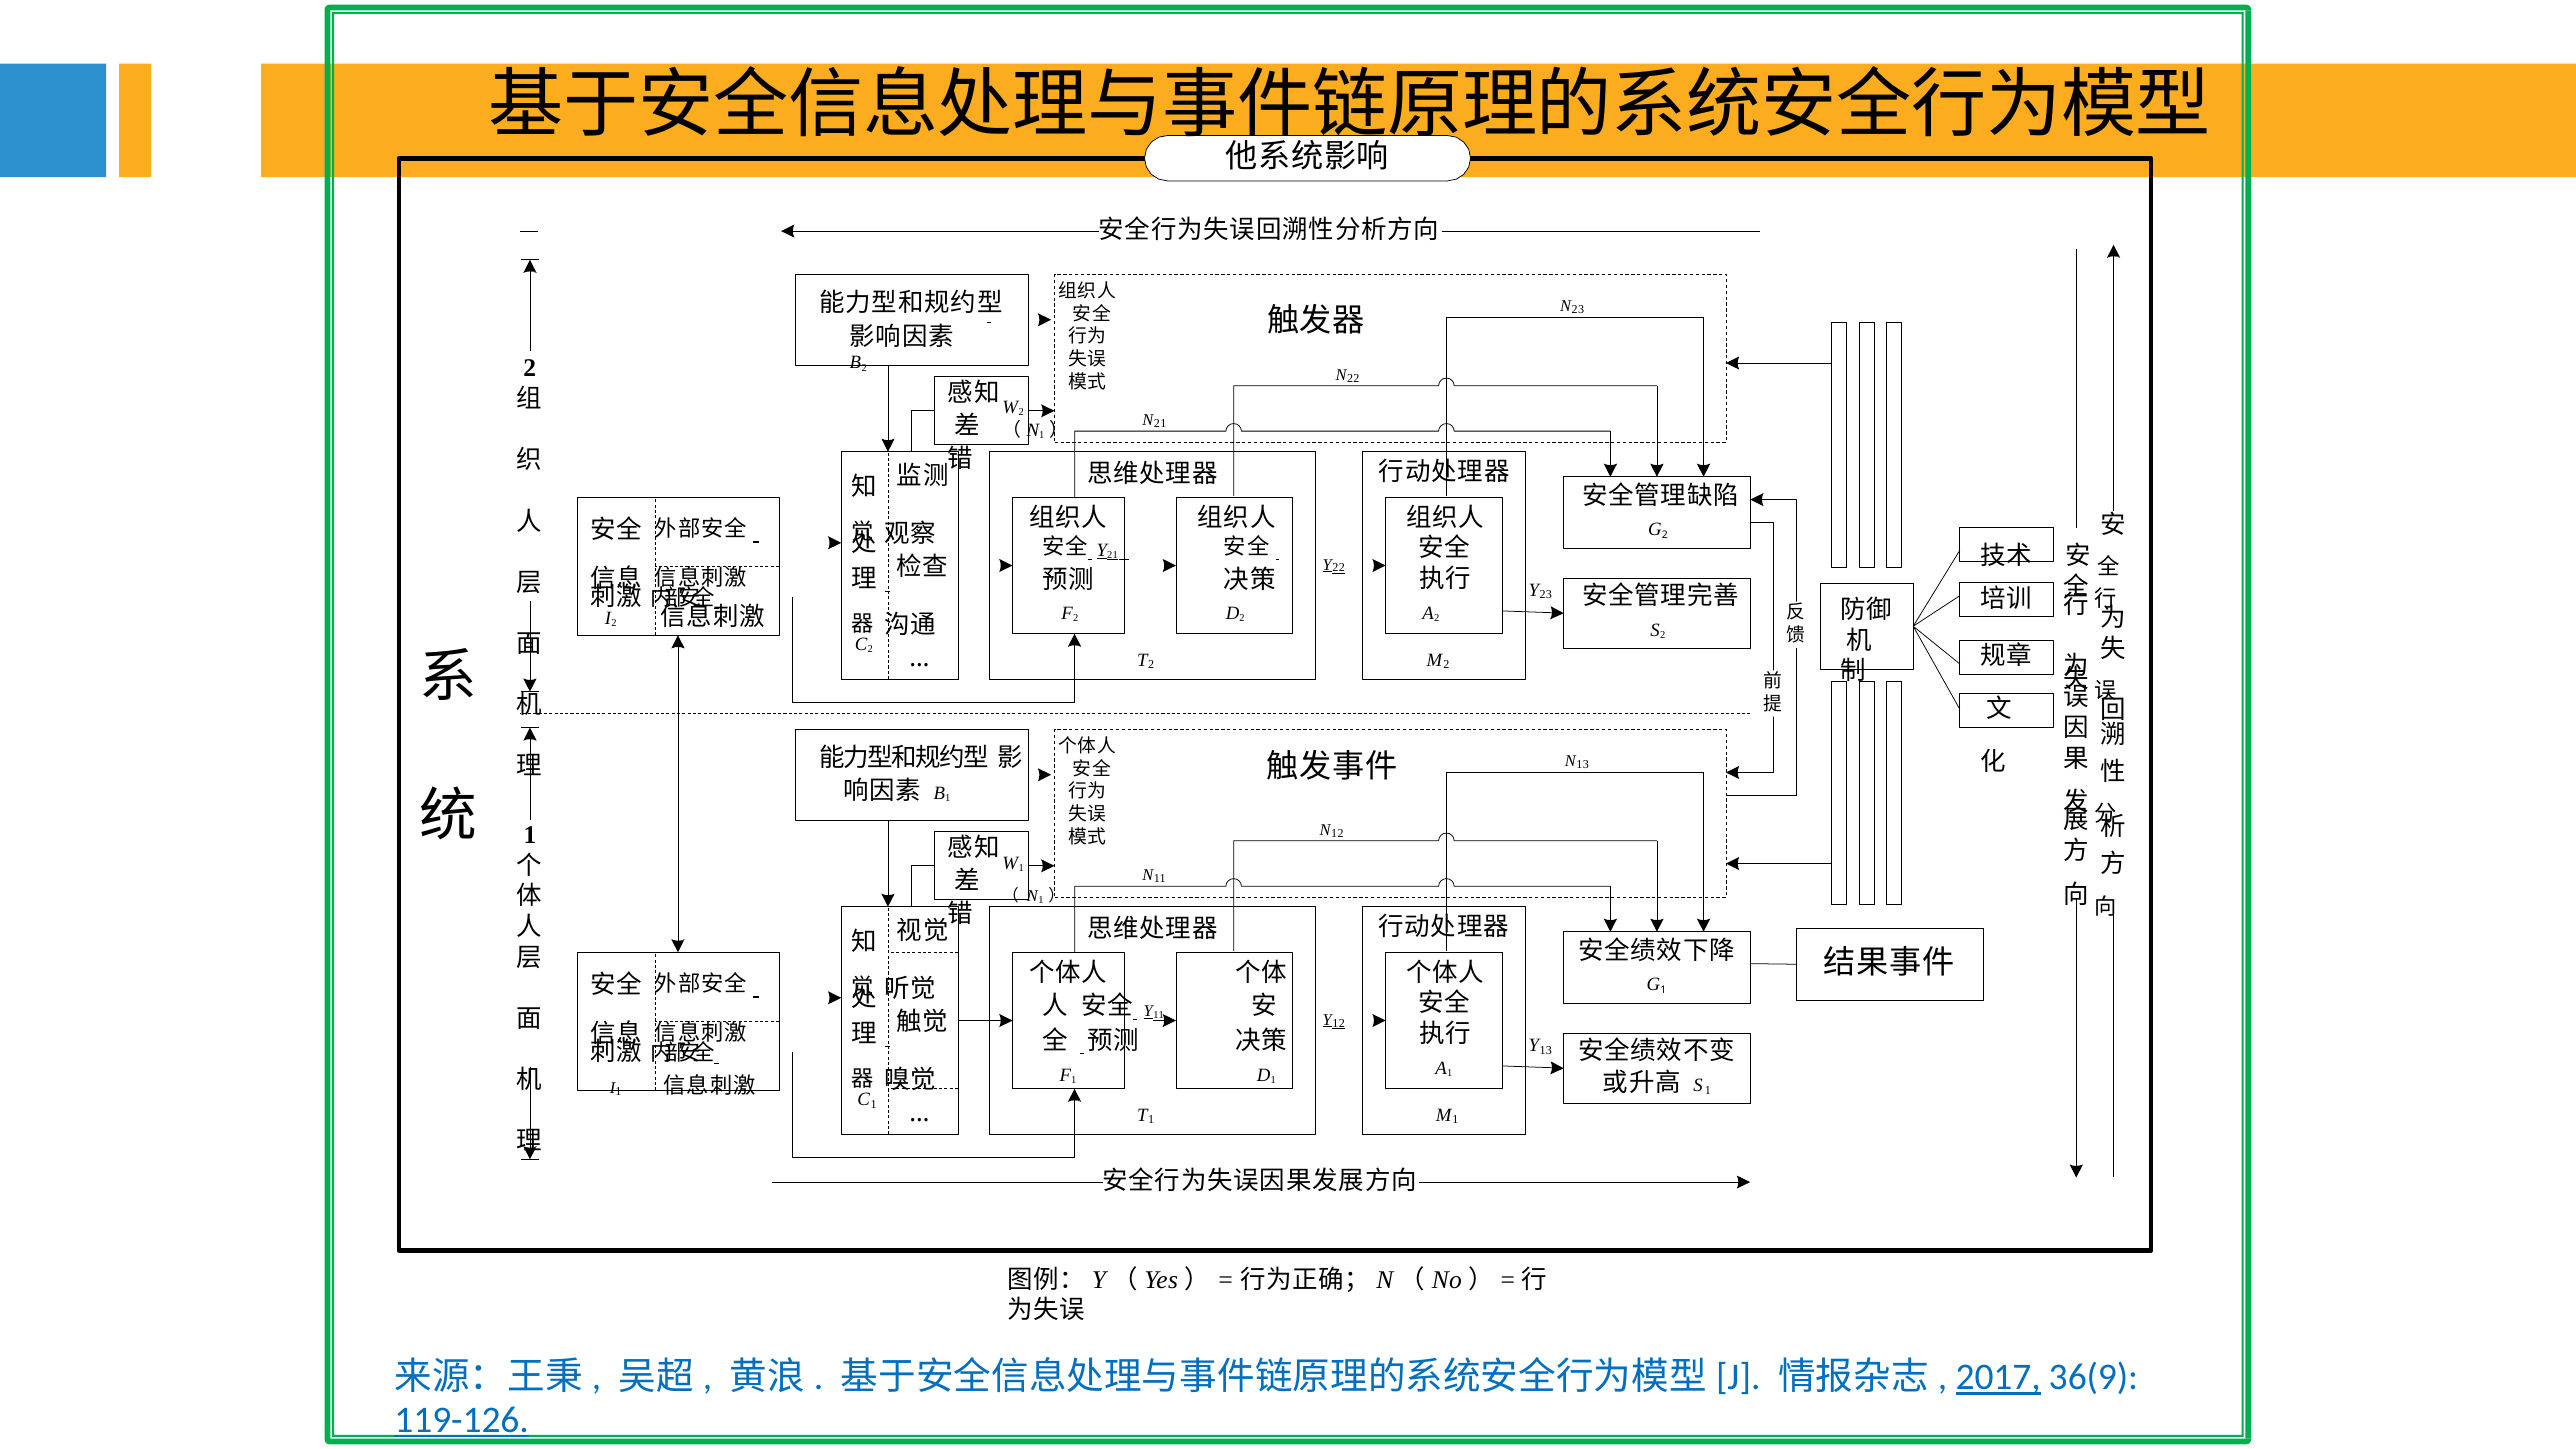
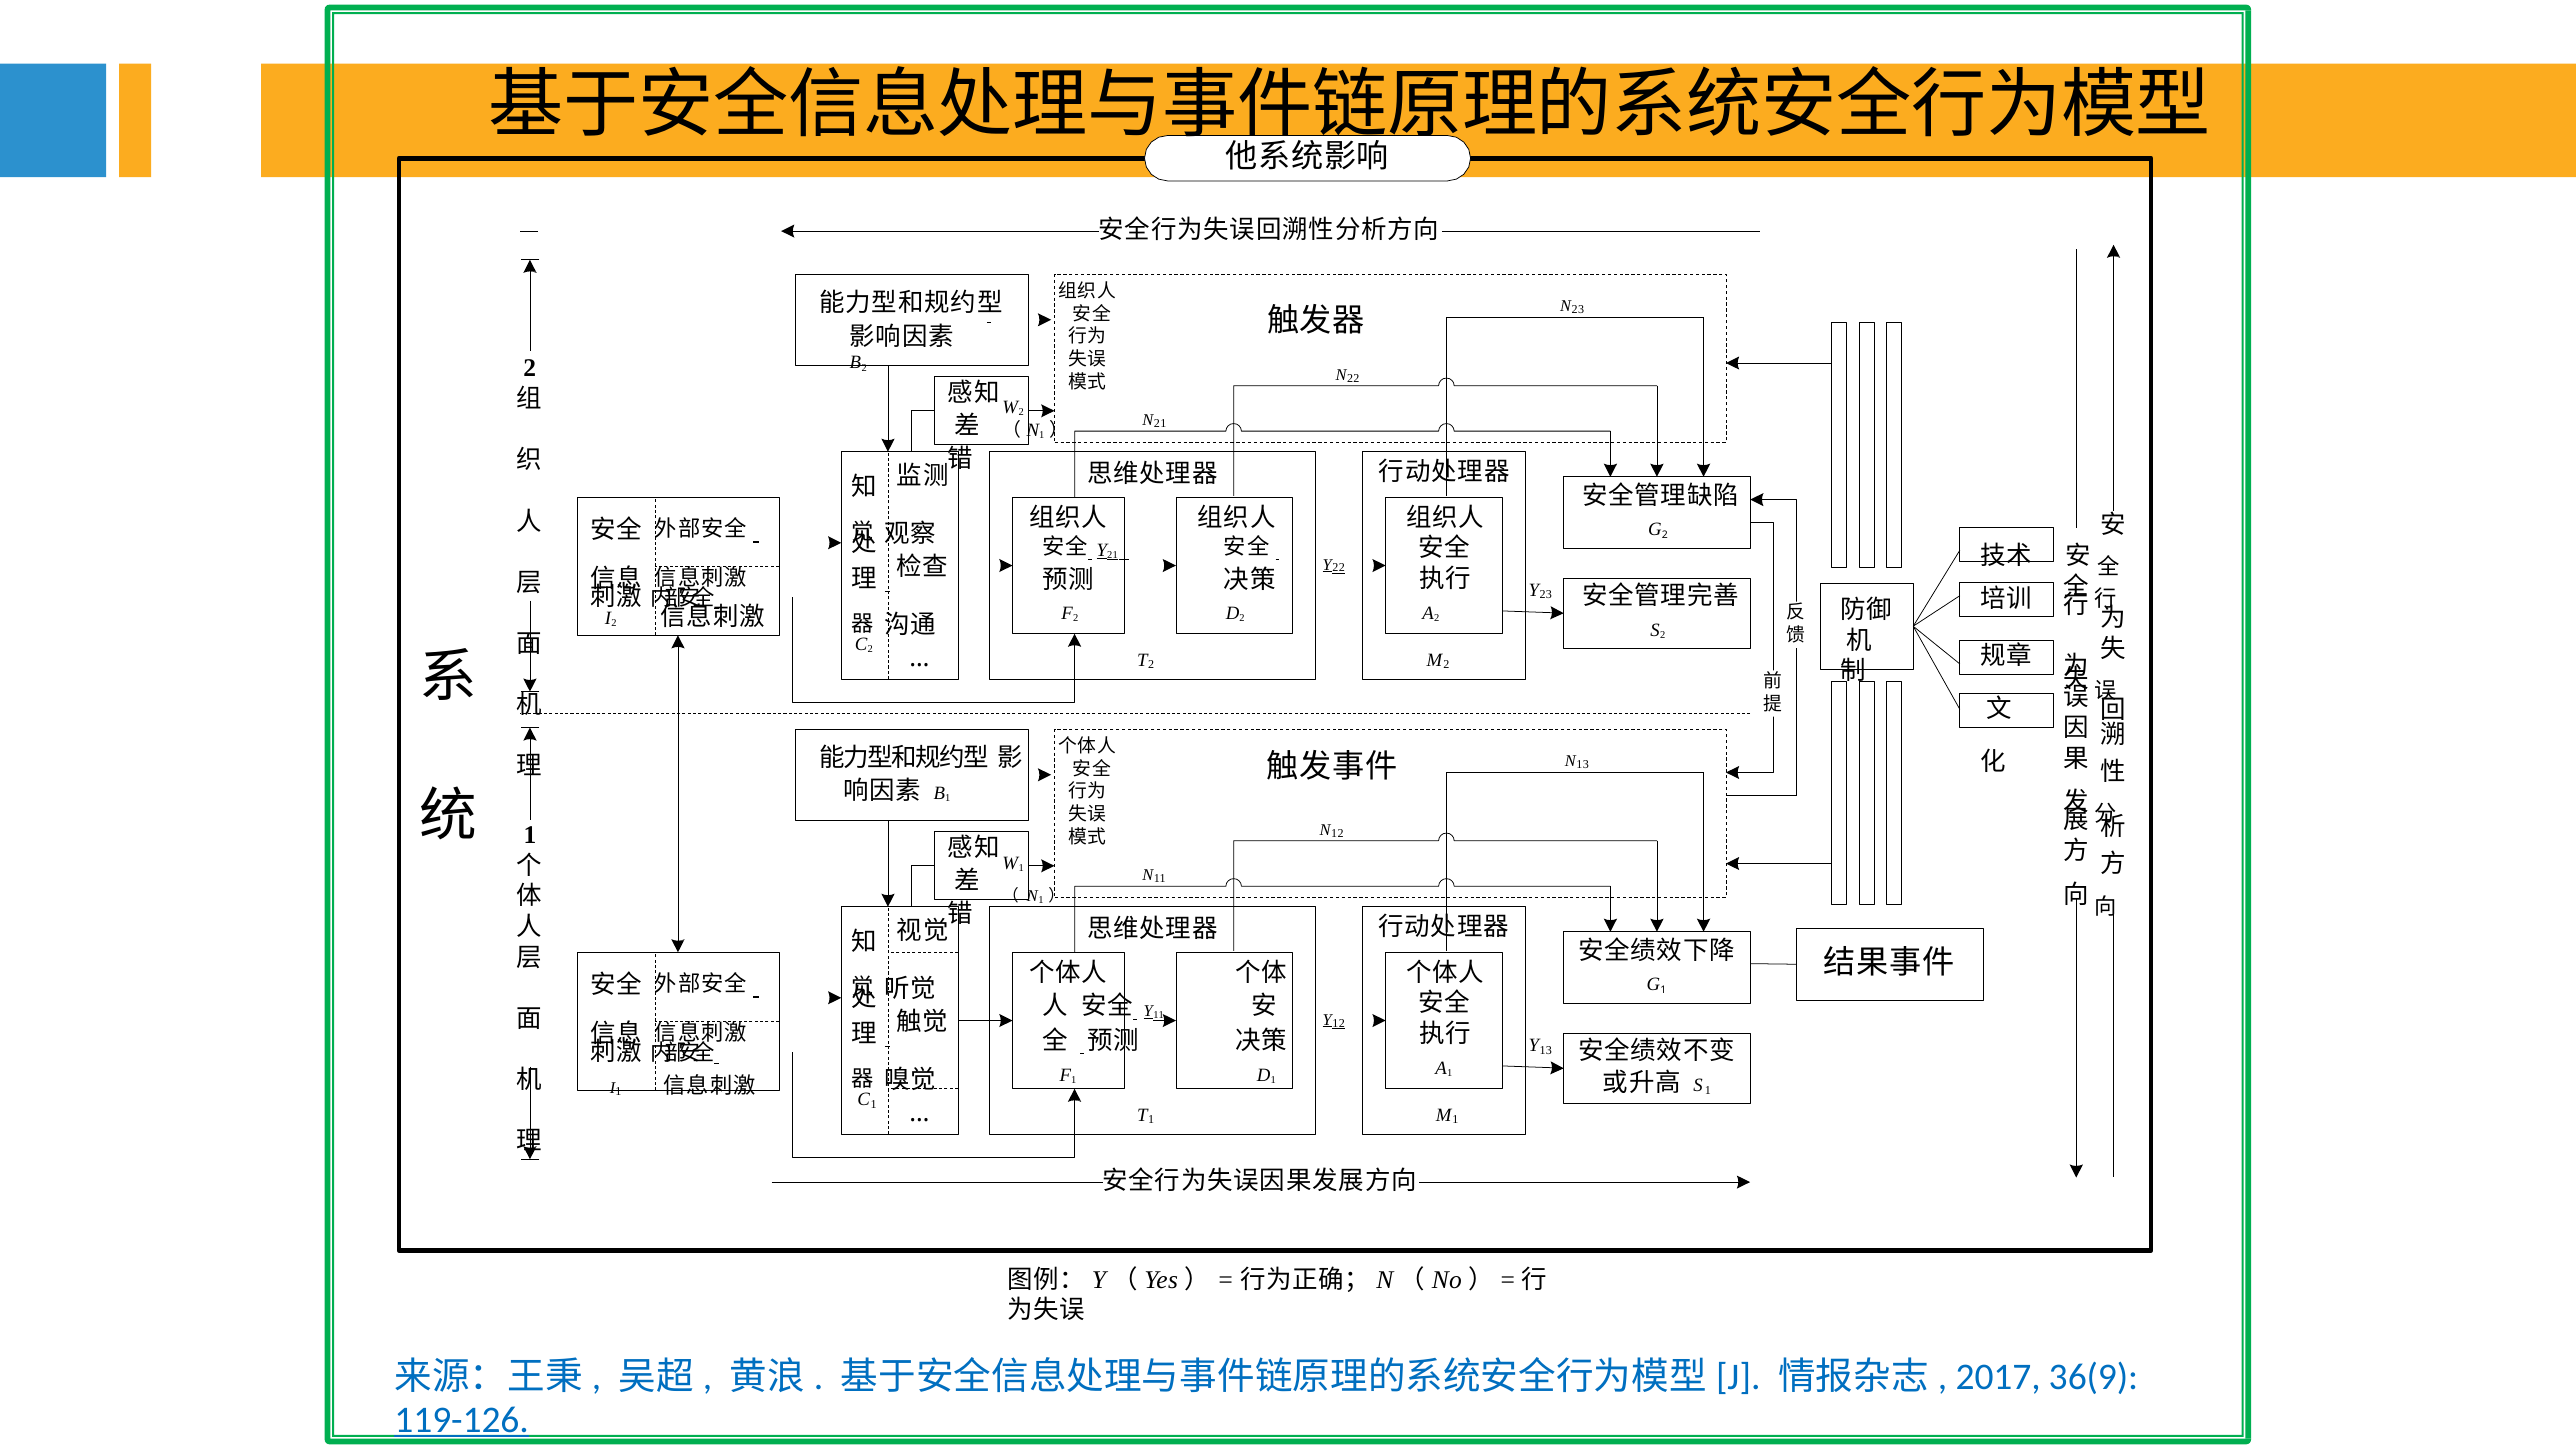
2017 underline: present -> none
